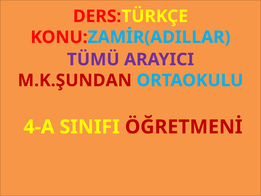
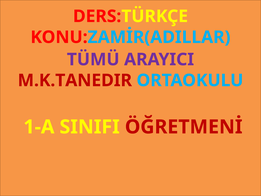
M.K.ŞUNDAN: M.K.ŞUNDAN -> M.K.TANEDIR
4-A: 4-A -> 1-A
